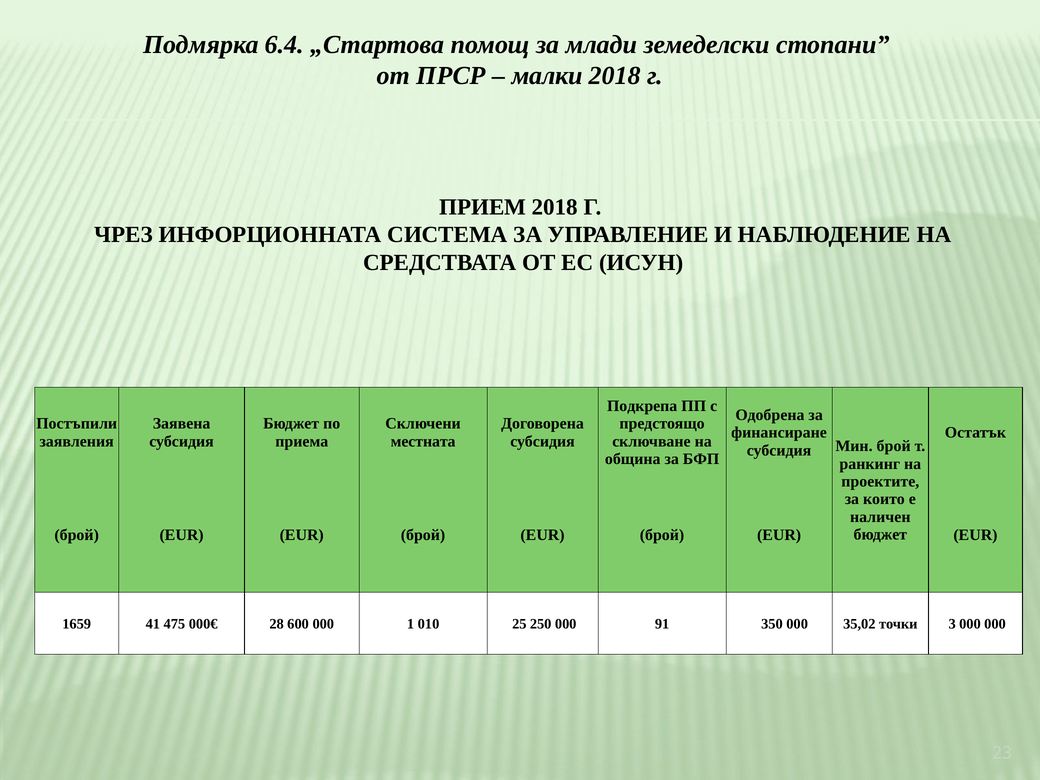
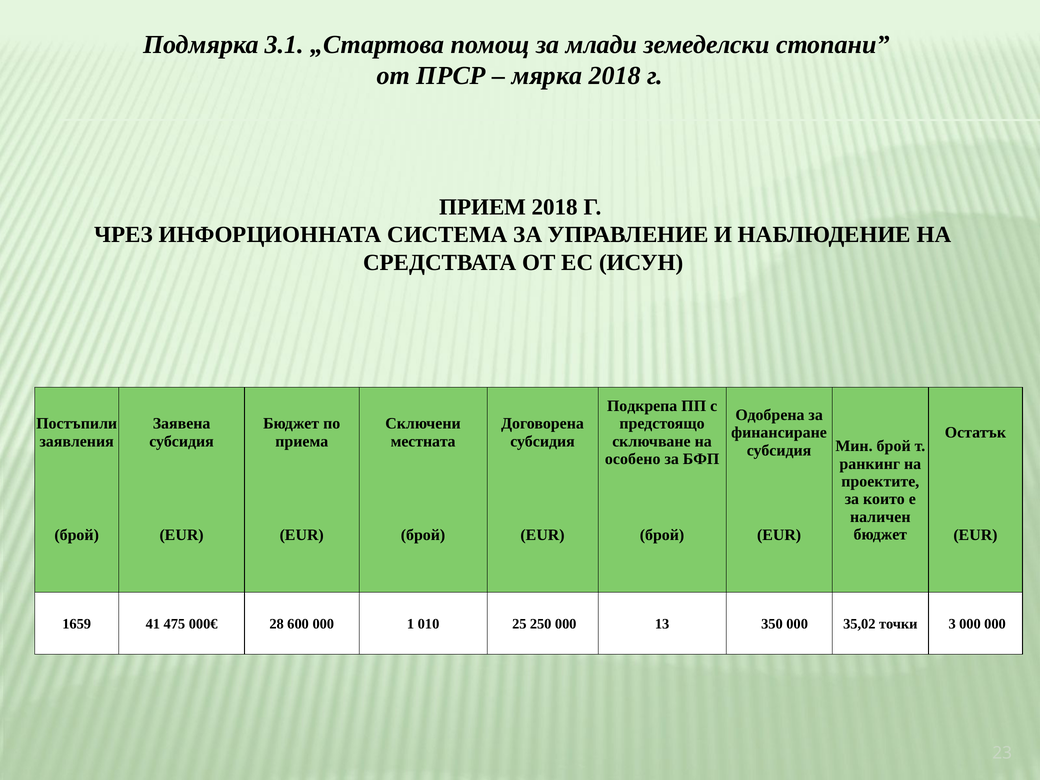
6.4: 6.4 -> 3.1
малки: малки -> мярка
община: община -> особено
91: 91 -> 13
